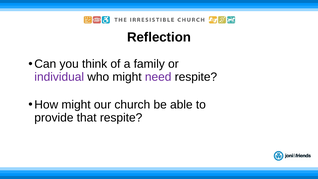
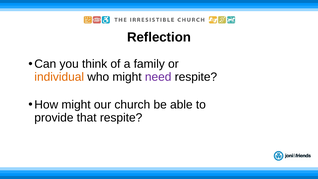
individual colour: purple -> orange
